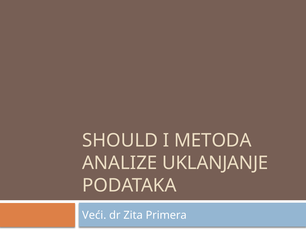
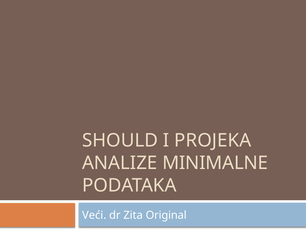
METODA: METODA -> PROJEKA
UKLANJANJE: UKLANJANJE -> MINIMALNE
Primera: Primera -> Original
